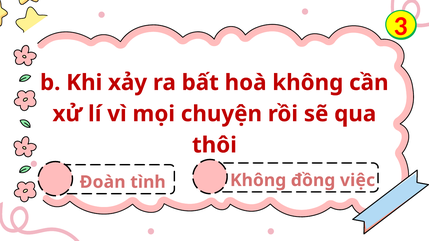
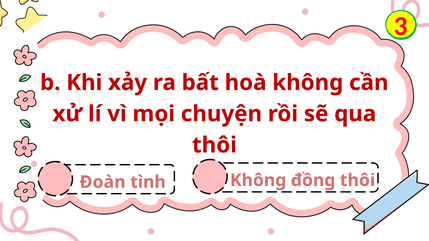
đồng việc: việc -> thôi
